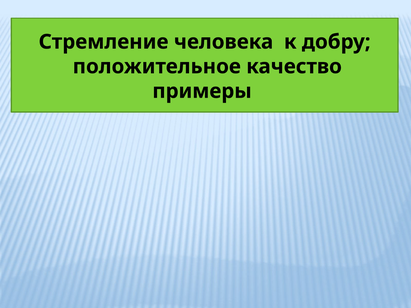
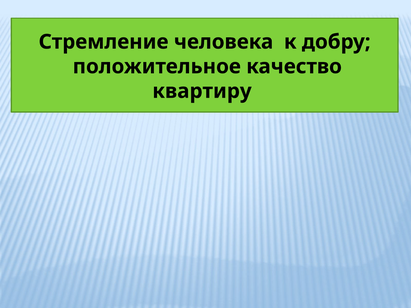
примеры: примеры -> квартиру
